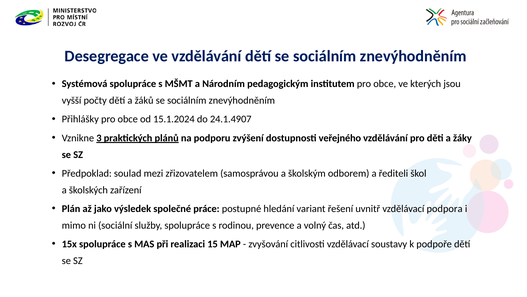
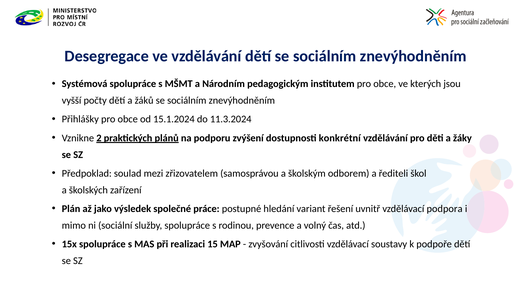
24.1.4907: 24.1.4907 -> 11.3.2024
3: 3 -> 2
veřejného: veřejného -> konkrétní
